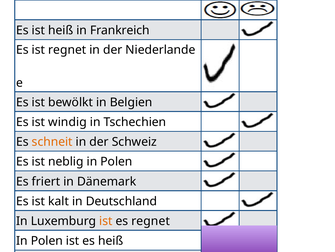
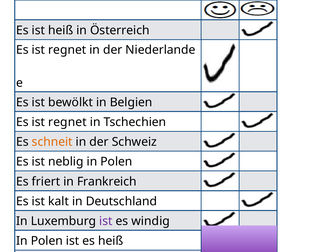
ist heiß in Frankreich: Frankreich -> Österreich
windig at (67, 122): windig -> regnet
friert in Dänemark: Dänemark -> Frankreich
ist at (106, 220) colour: orange -> purple
es regnet: regnet -> windig
